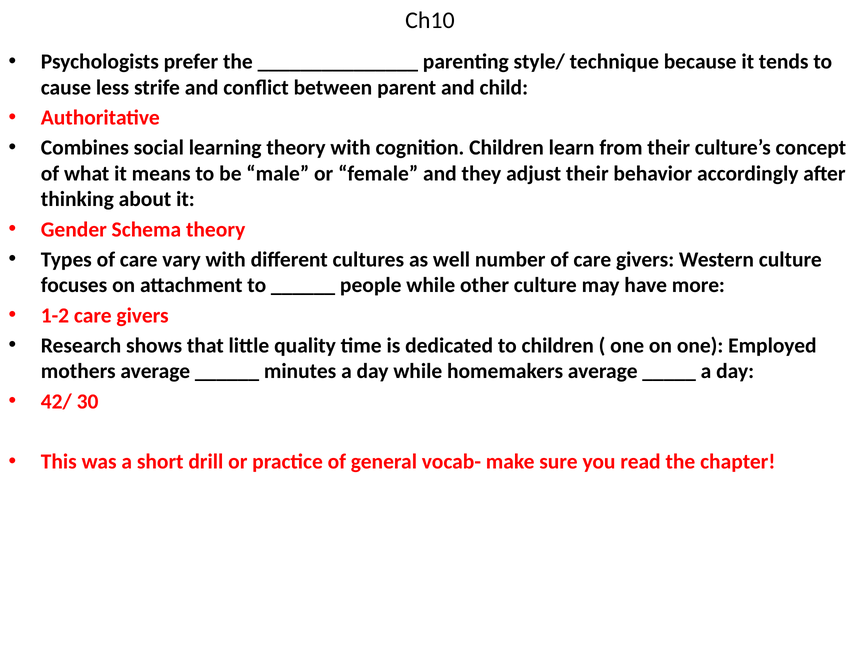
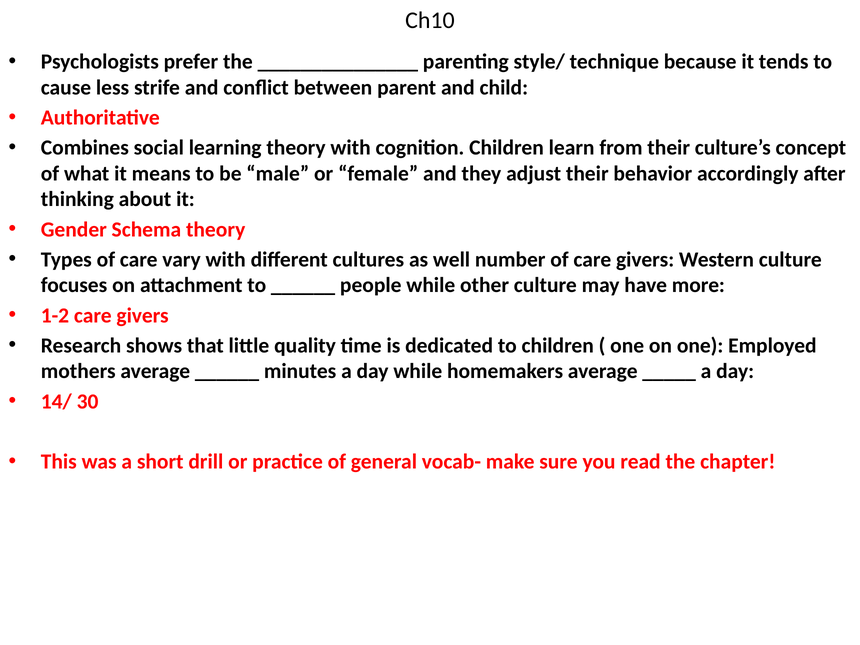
42/: 42/ -> 14/
